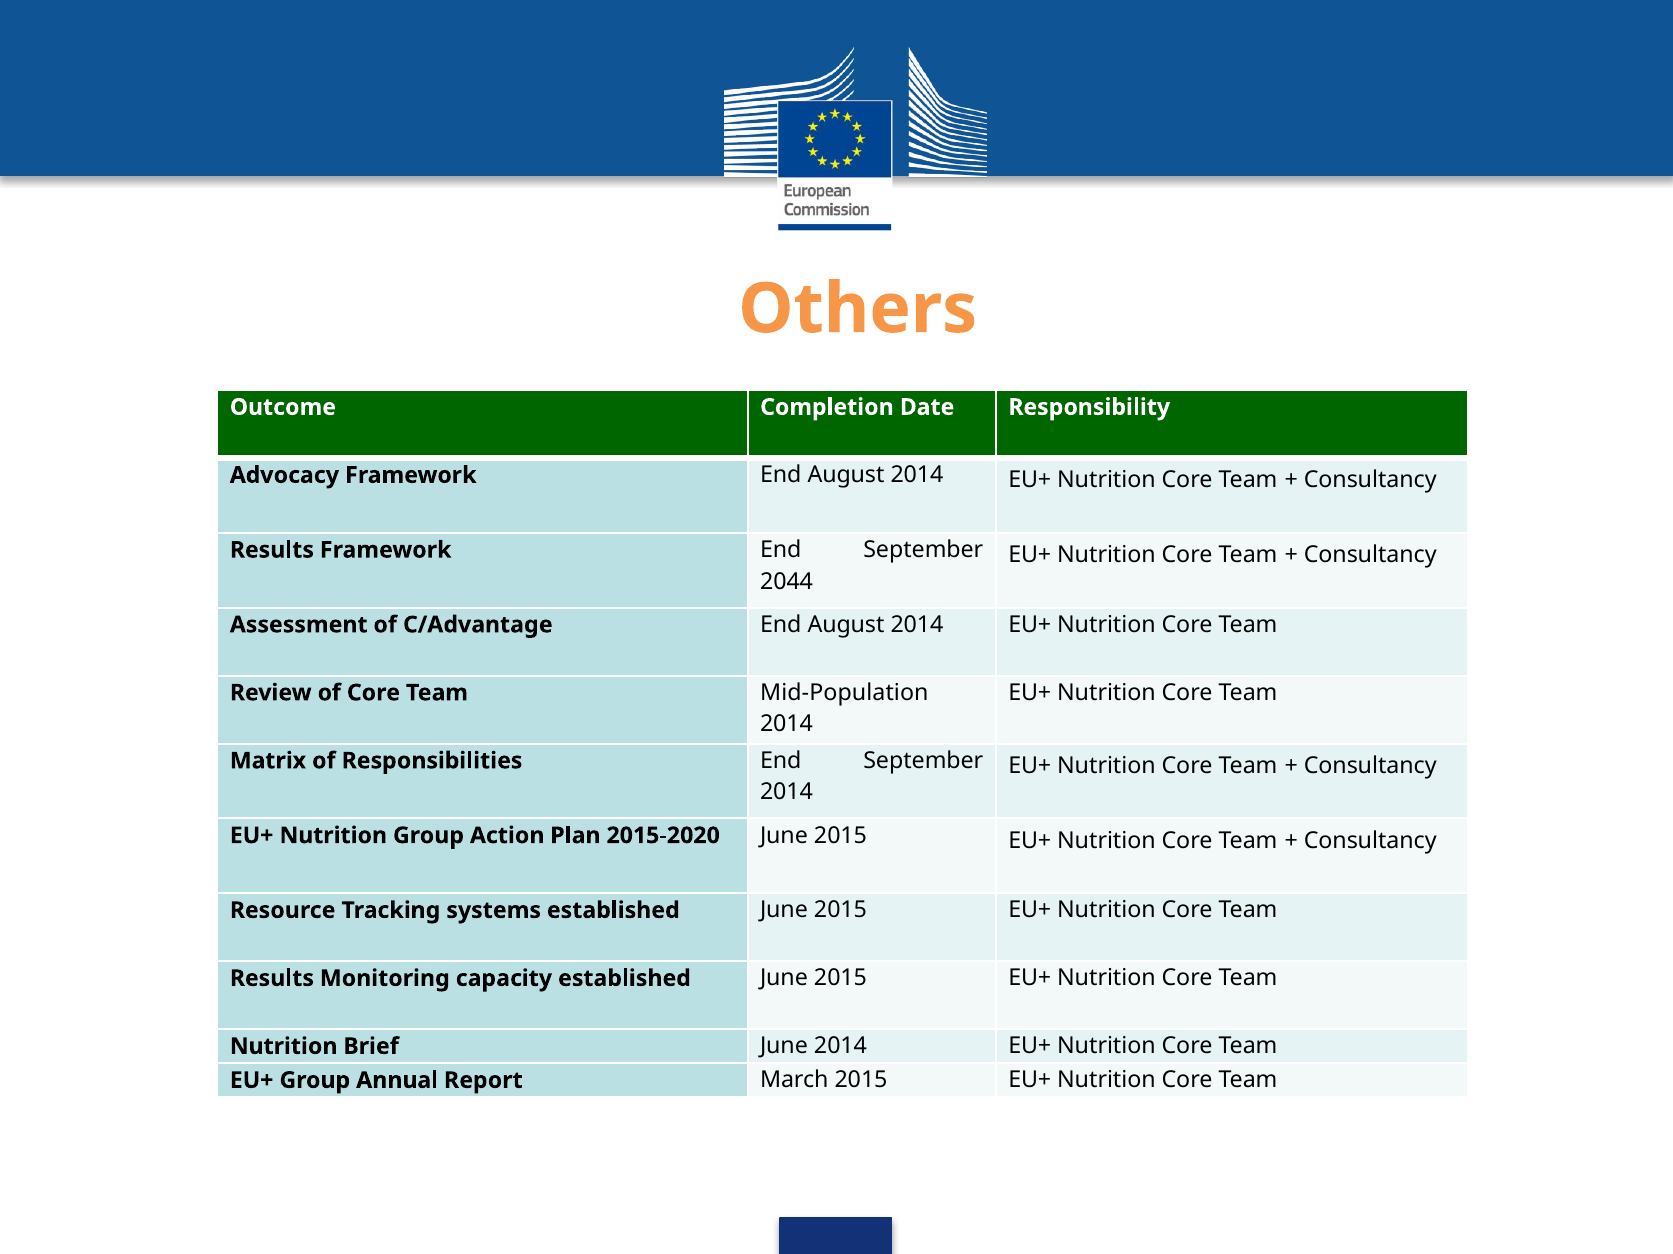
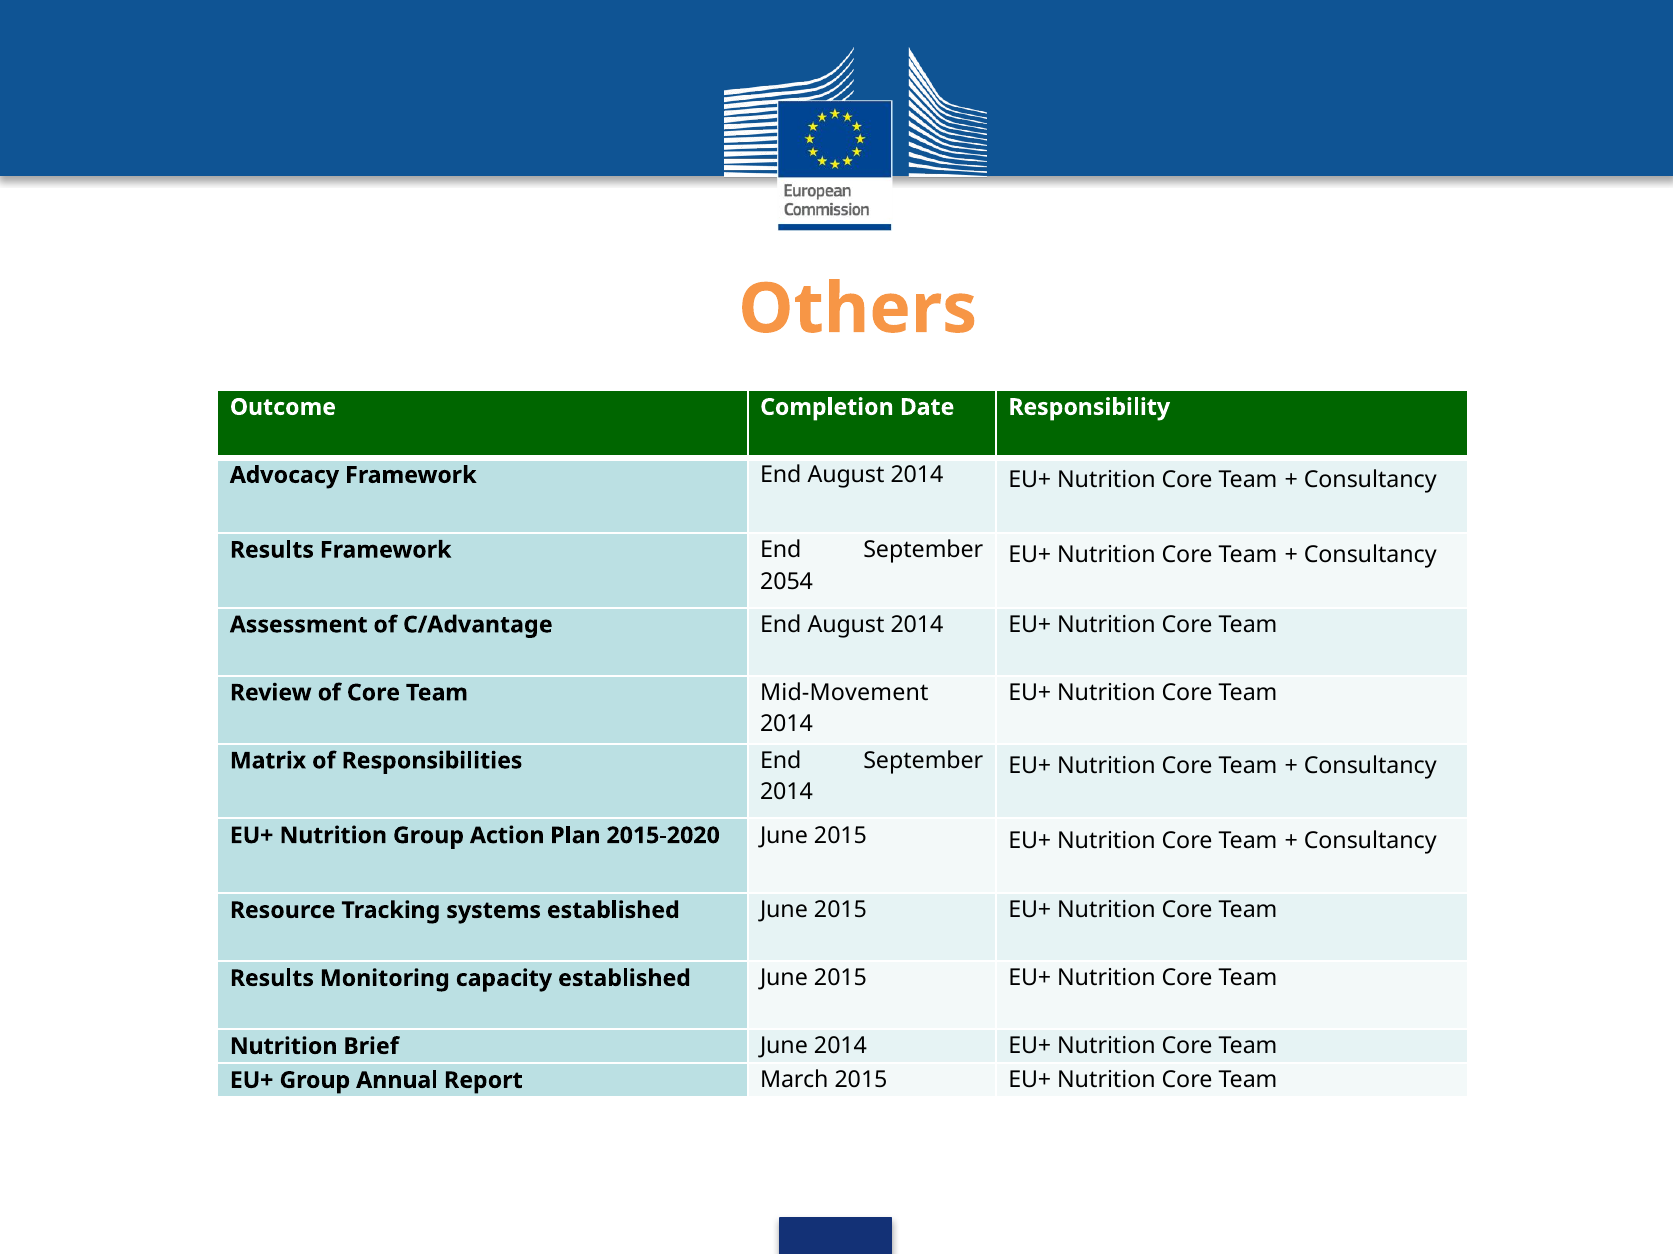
2044: 2044 -> 2054
Mid-Population: Mid-Population -> Mid-Movement
